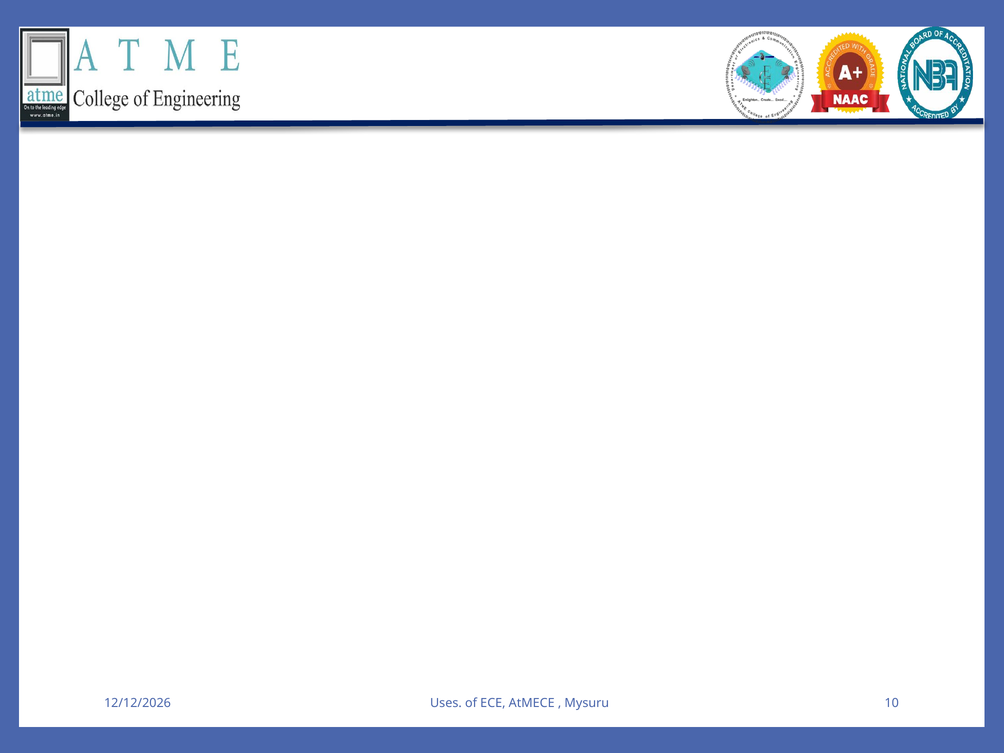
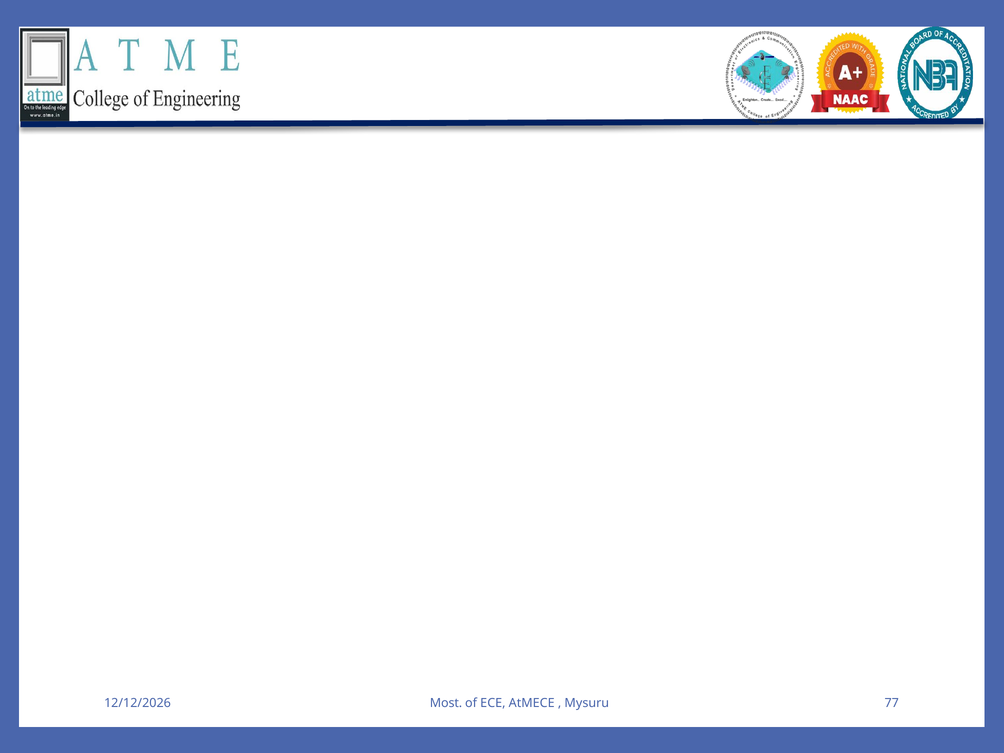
Uses: Uses -> Most
10: 10 -> 77
